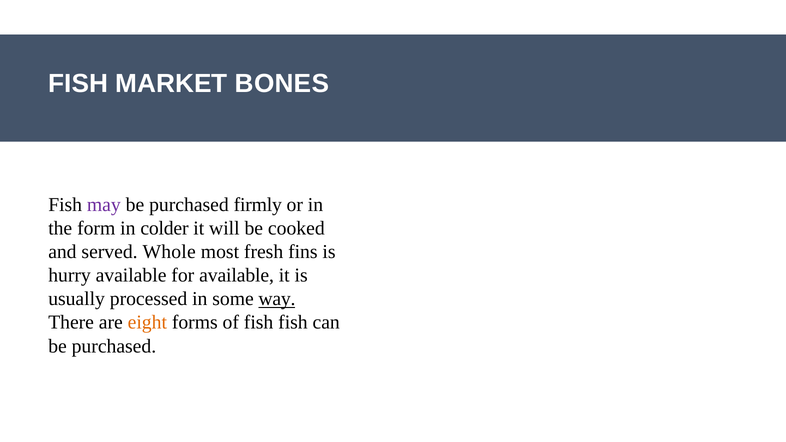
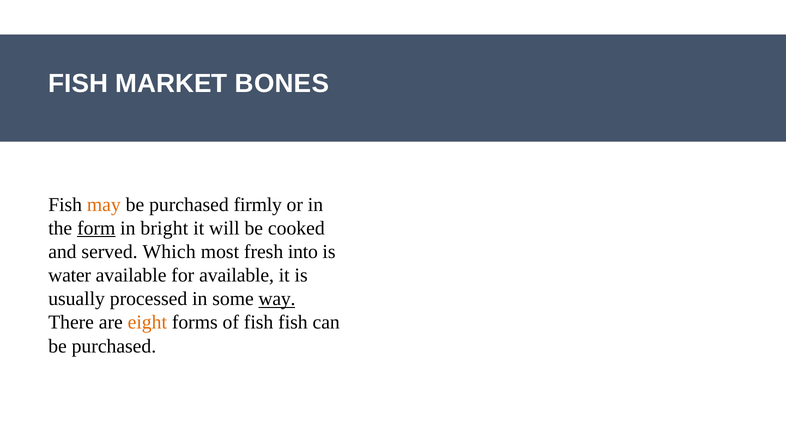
may colour: purple -> orange
form underline: none -> present
colder: colder -> bright
Whole: Whole -> Which
fins: fins -> into
hurry: hurry -> water
